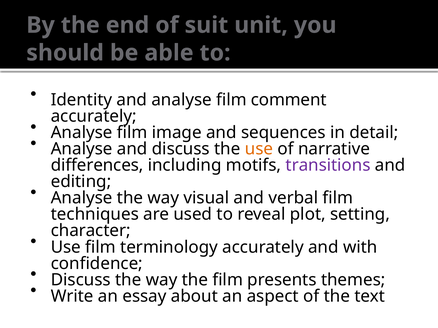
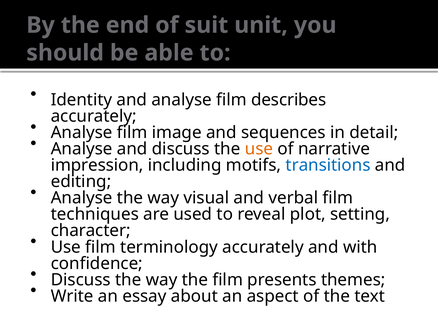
comment: comment -> describes
differences: differences -> impression
transitions colour: purple -> blue
